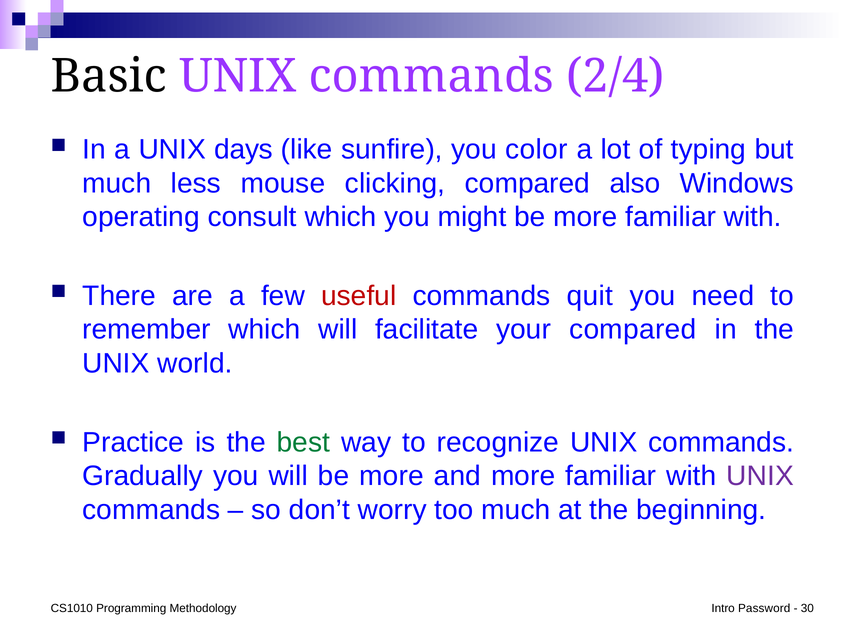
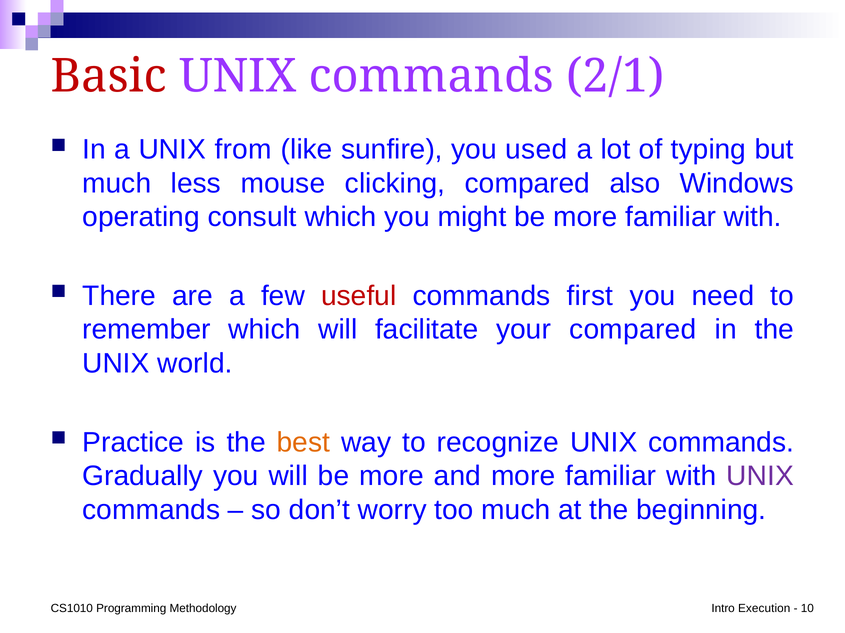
Basic colour: black -> red
2/4: 2/4 -> 2/1
days: days -> from
color: color -> used
quit: quit -> first
best colour: green -> orange
Password: Password -> Execution
30: 30 -> 10
